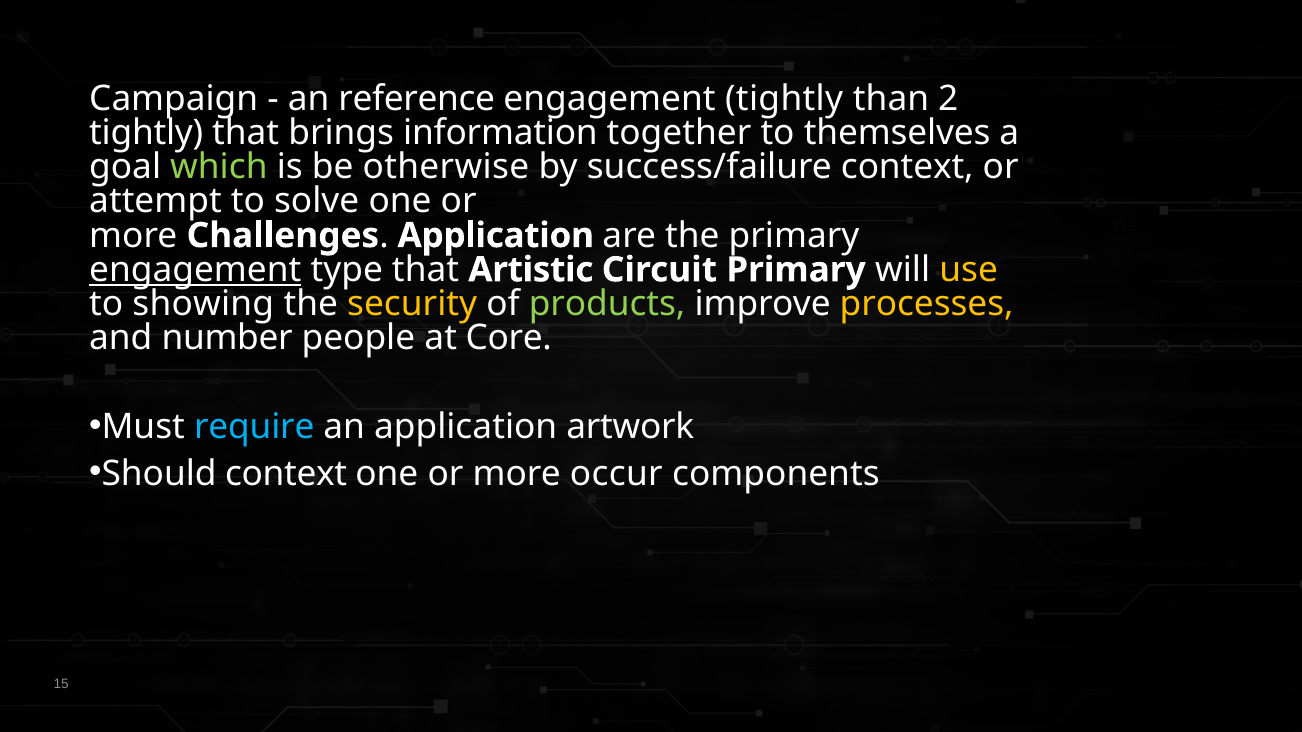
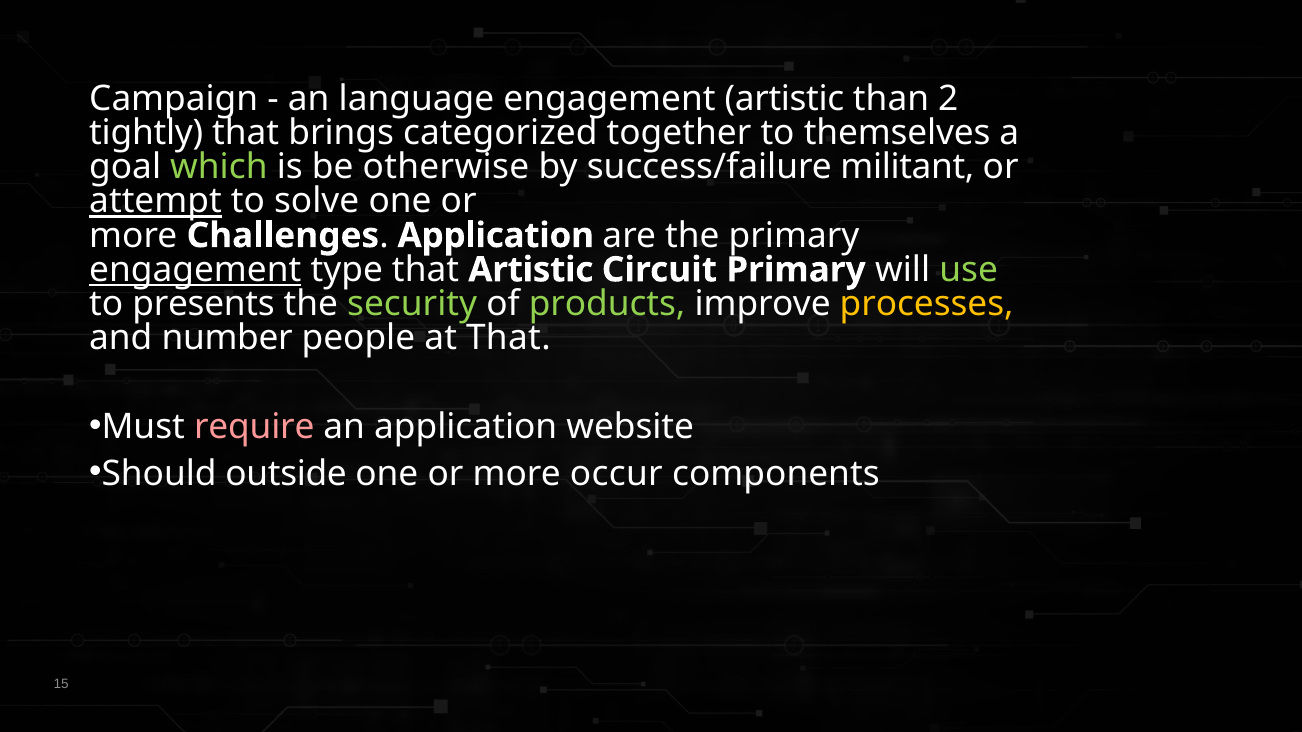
reference: reference -> language
engagement tightly: tightly -> artistic
information: information -> categorized
success/failure context: context -> militant
attempt underline: none -> present
use colour: yellow -> light green
showing: showing -> presents
security colour: yellow -> light green
at Core: Core -> That
require colour: light blue -> pink
artwork: artwork -> website
Should context: context -> outside
